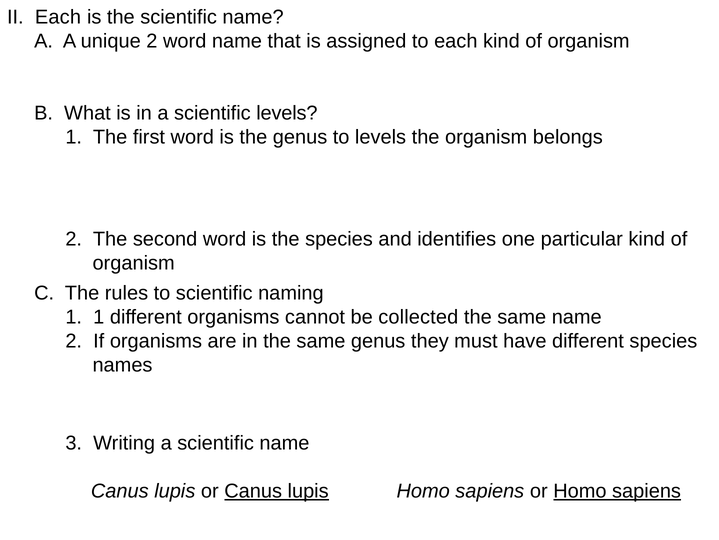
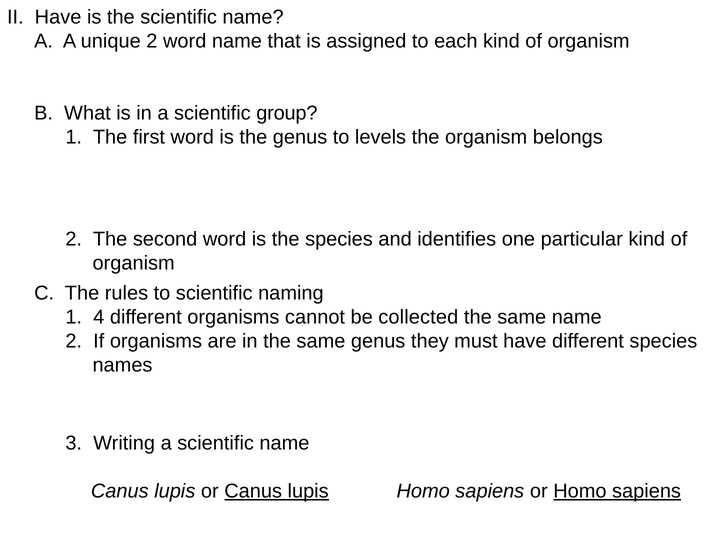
II Each: Each -> Have
scientific levels: levels -> group
1 1: 1 -> 4
